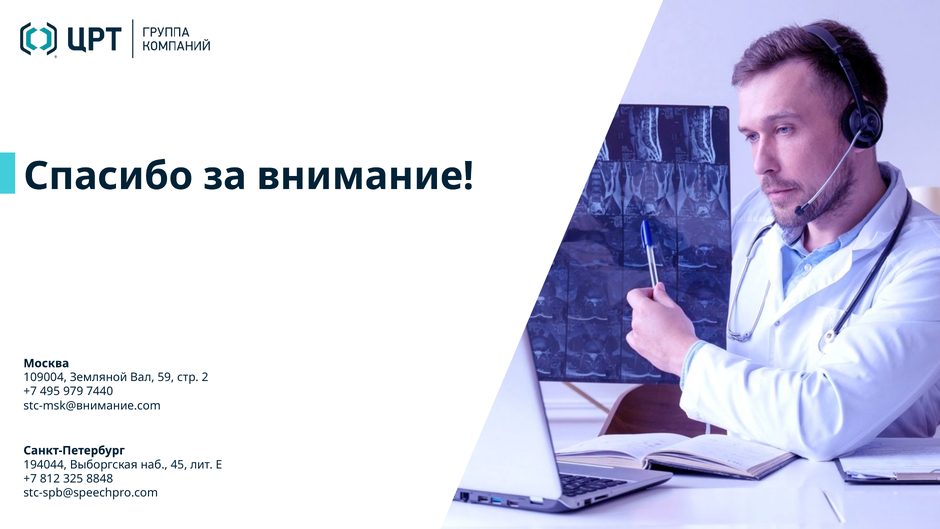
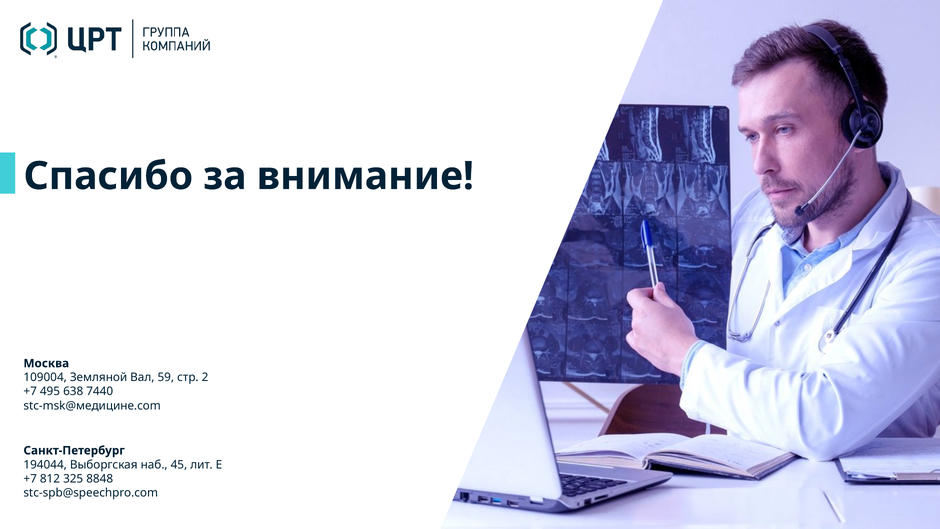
979: 979 -> 638
stc-msk@внимание.com: stc-msk@внимание.com -> stc-msk@медицине.com
